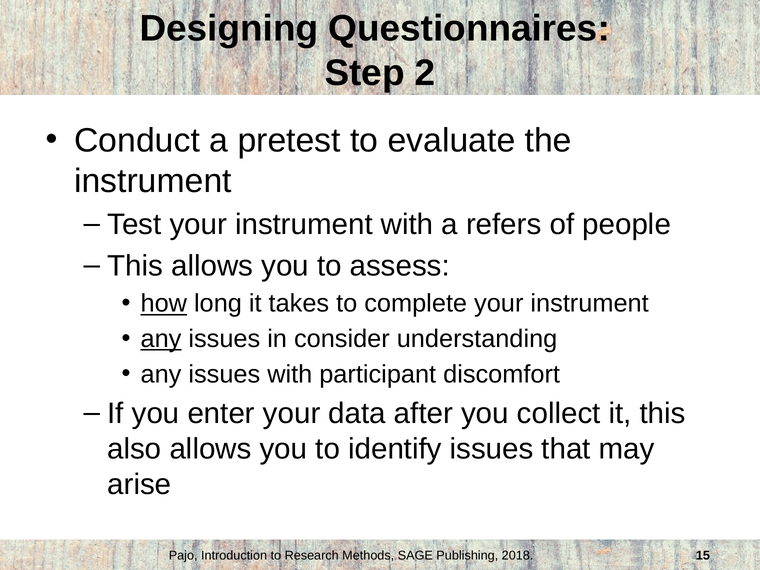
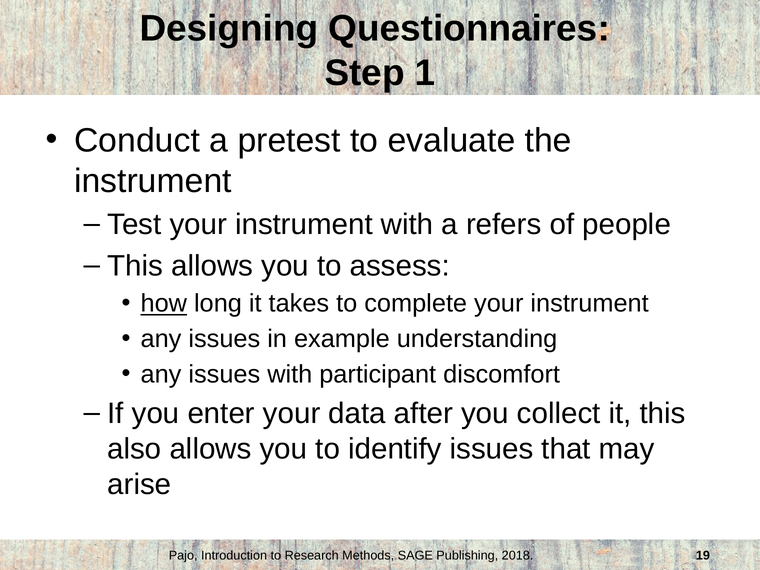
2: 2 -> 1
any at (161, 339) underline: present -> none
consider: consider -> example
15: 15 -> 19
